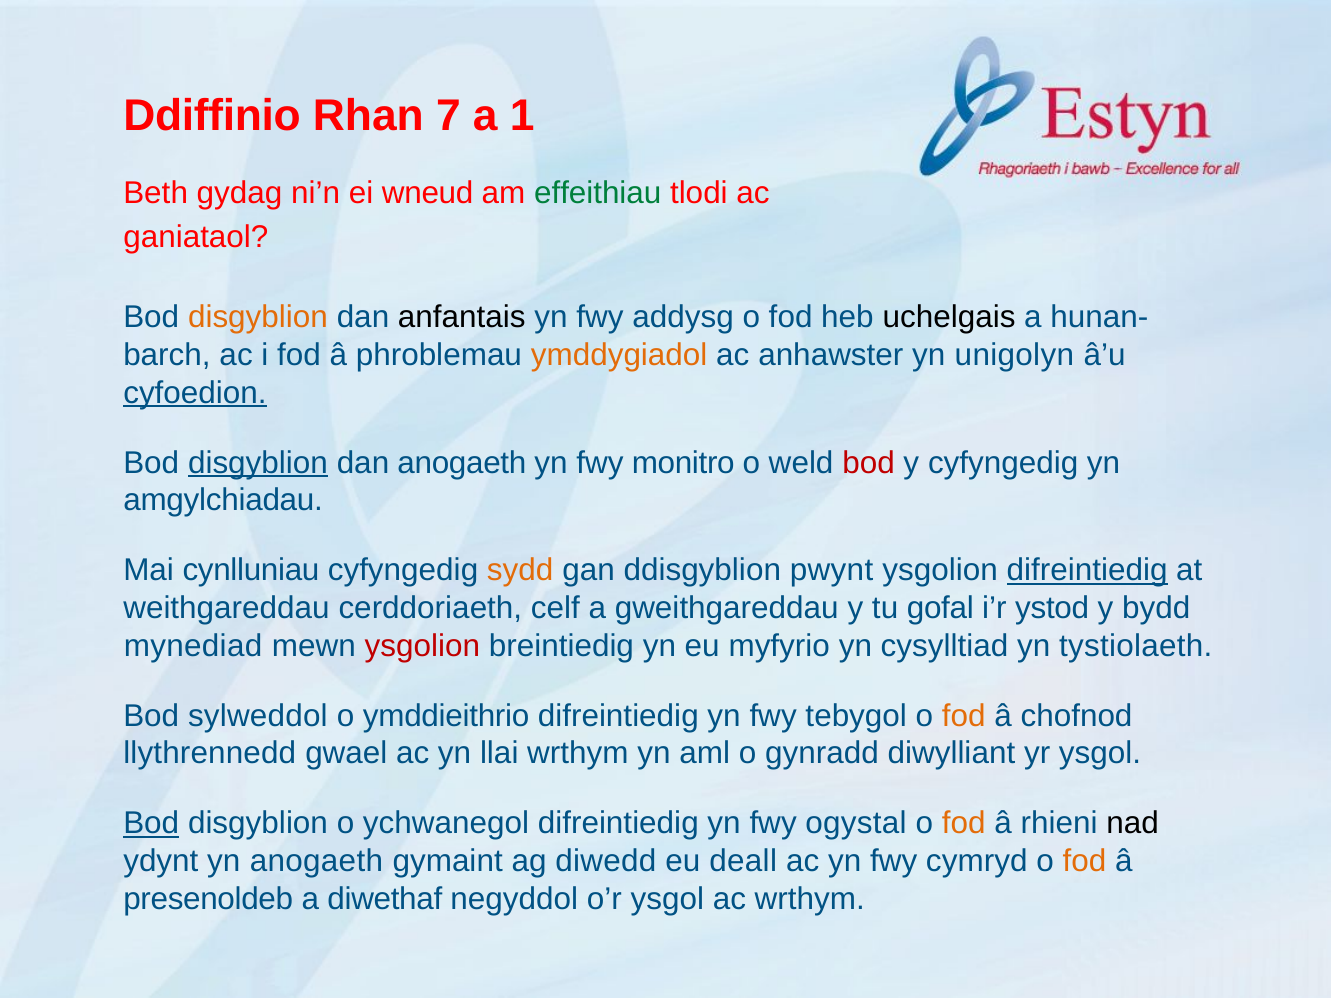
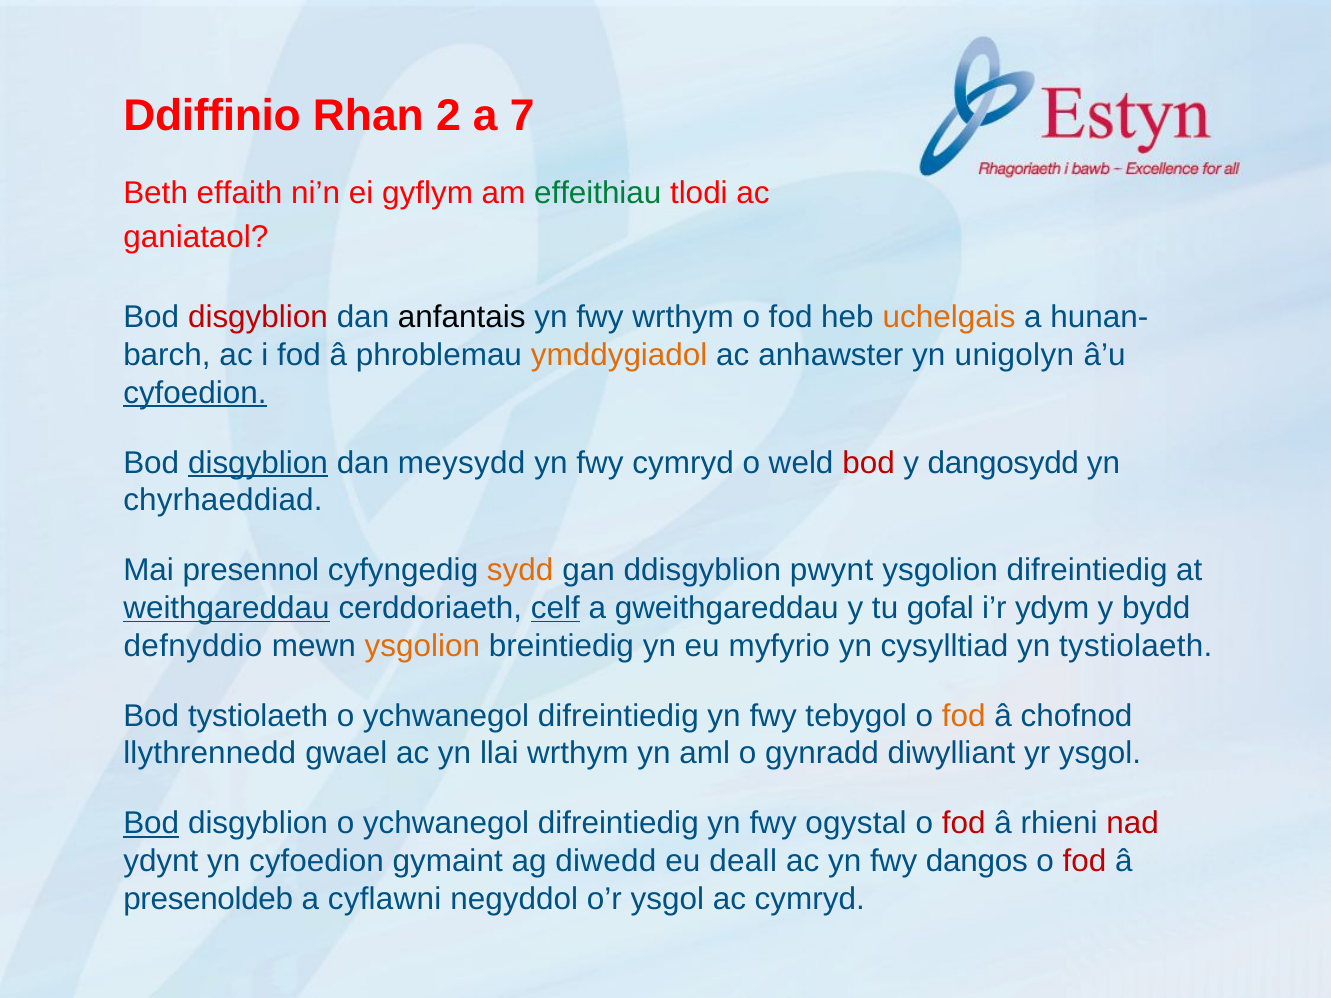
7: 7 -> 2
1: 1 -> 7
gydag: gydag -> effaith
wneud: wneud -> gyflym
disgyblion at (258, 317) colour: orange -> red
fwy addysg: addysg -> wrthym
uchelgais colour: black -> orange
dan anogaeth: anogaeth -> meysydd
fwy monitro: monitro -> cymryd
y cyfyngedig: cyfyngedig -> dangosydd
amgylchiadau: amgylchiadau -> chyrhaeddiad
cynlluniau: cynlluniau -> presennol
difreintiedig at (1087, 570) underline: present -> none
weithgareddau underline: none -> present
celf underline: none -> present
ystod: ystod -> ydym
mynediad: mynediad -> defnyddio
ysgolion at (422, 646) colour: red -> orange
Bod sylweddol: sylweddol -> tystiolaeth
ymddieithrio at (446, 716): ymddieithrio -> ychwanegol
fod at (964, 824) colour: orange -> red
nad colour: black -> red
yn anogaeth: anogaeth -> cyfoedion
cymryd: cymryd -> dangos
fod at (1084, 861) colour: orange -> red
diwethaf: diwethaf -> cyflawni
ac wrthym: wrthym -> cymryd
